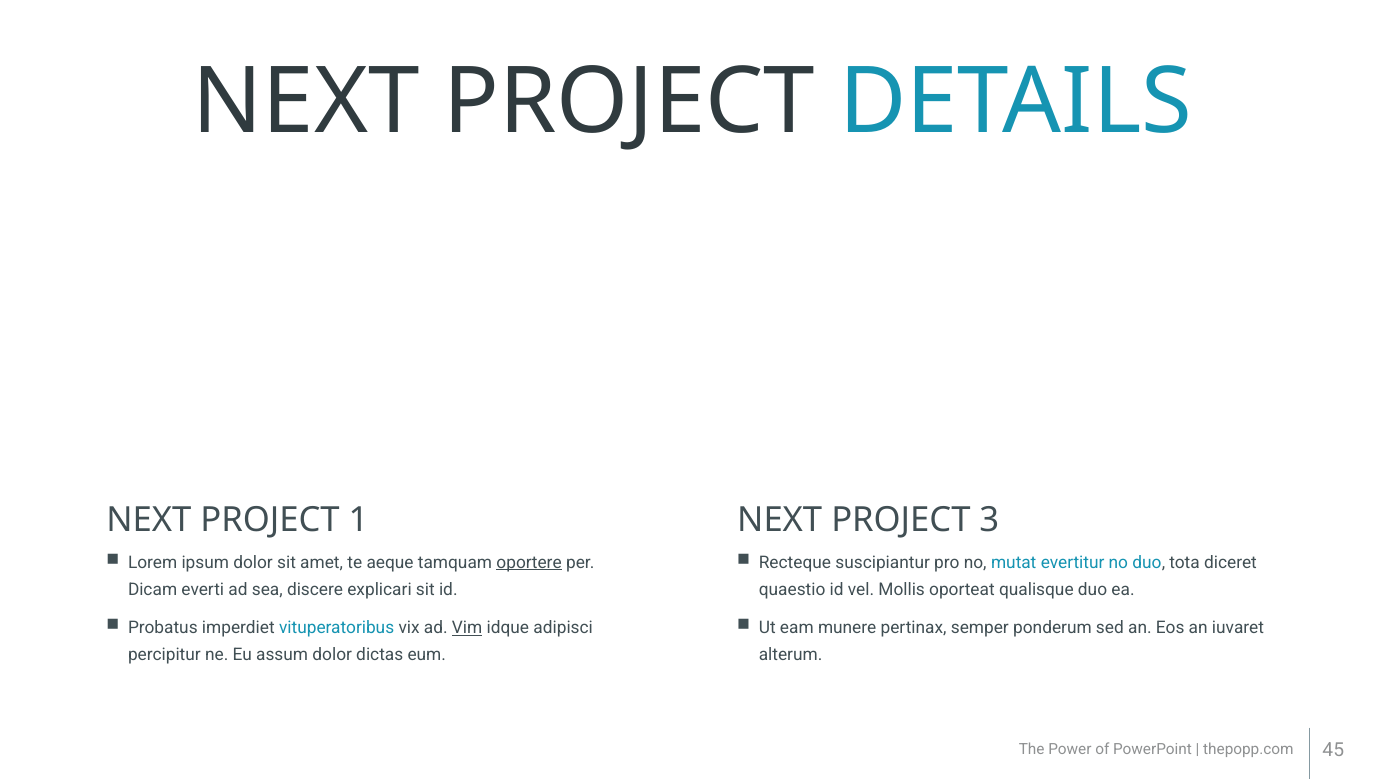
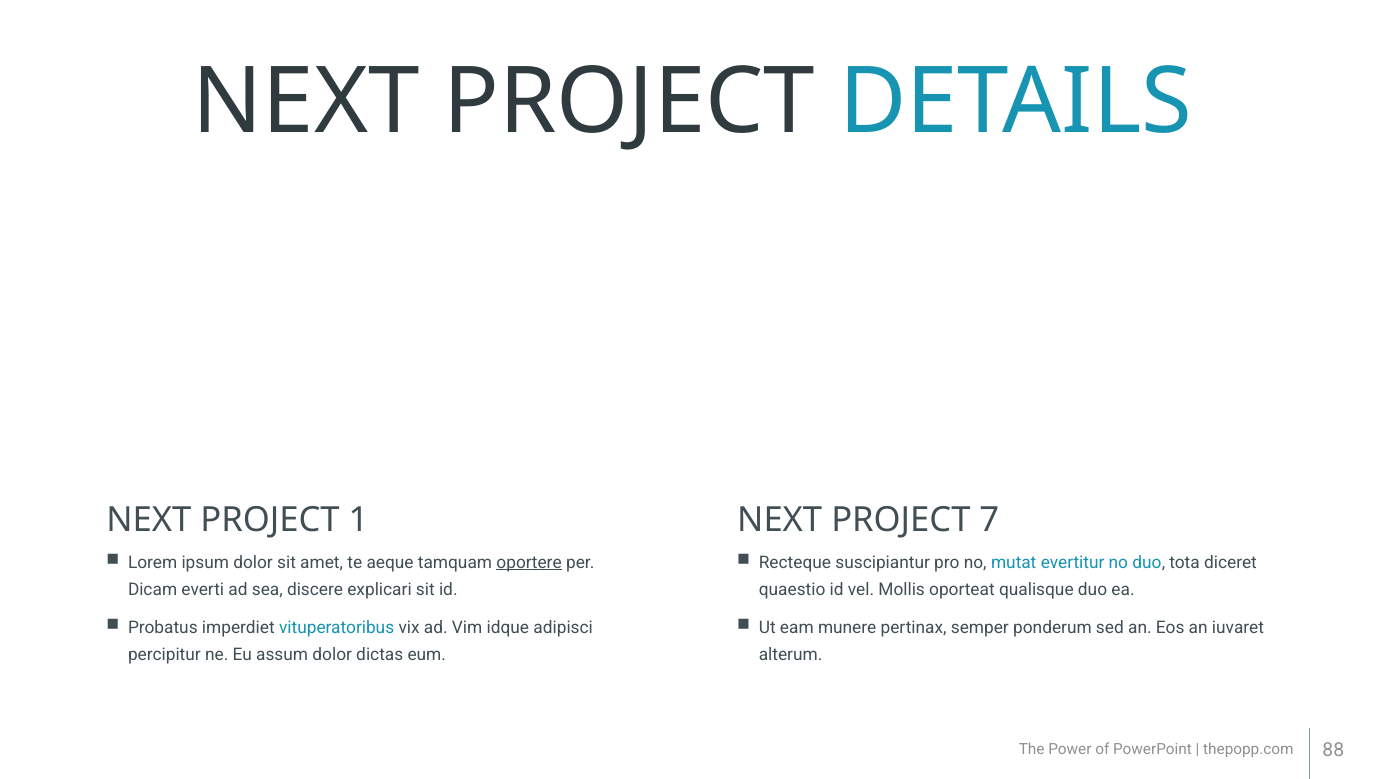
3: 3 -> 7
Vim underline: present -> none
45: 45 -> 88
